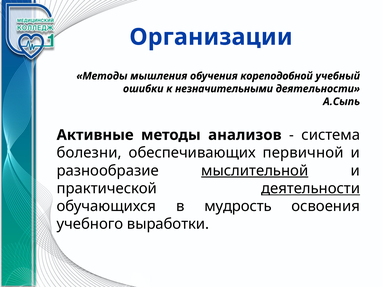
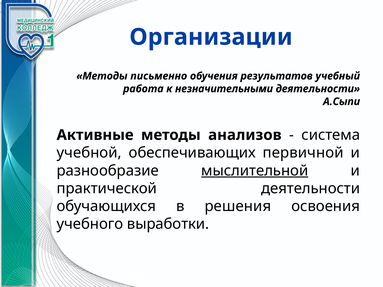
мышления: мышления -> письменно
кореподобной: кореподобной -> результатов
ошибки: ошибки -> работа
А.Сыпь: А.Сыпь -> А.Сыпи
болезни: болезни -> учебной
деятельности at (311, 189) underline: present -> none
мудрость: мудрость -> решения
